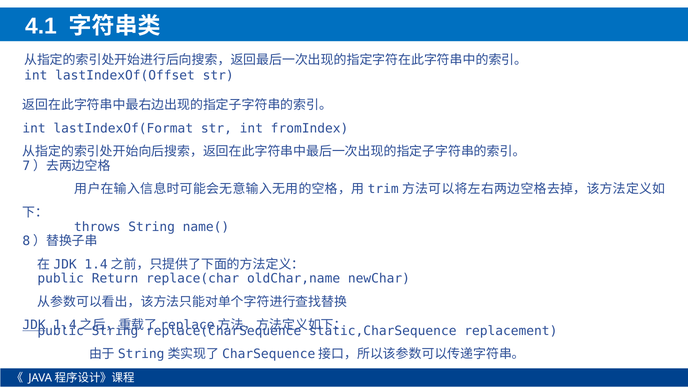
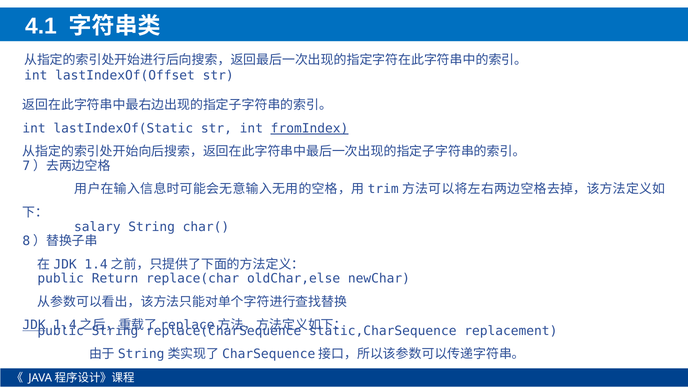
lastIndexOf(Format: lastIndexOf(Format -> lastIndexOf(Static
fromIndex underline: none -> present
throws: throws -> salary
name(: name( -> char(
oldChar,name: oldChar,name -> oldChar,else
